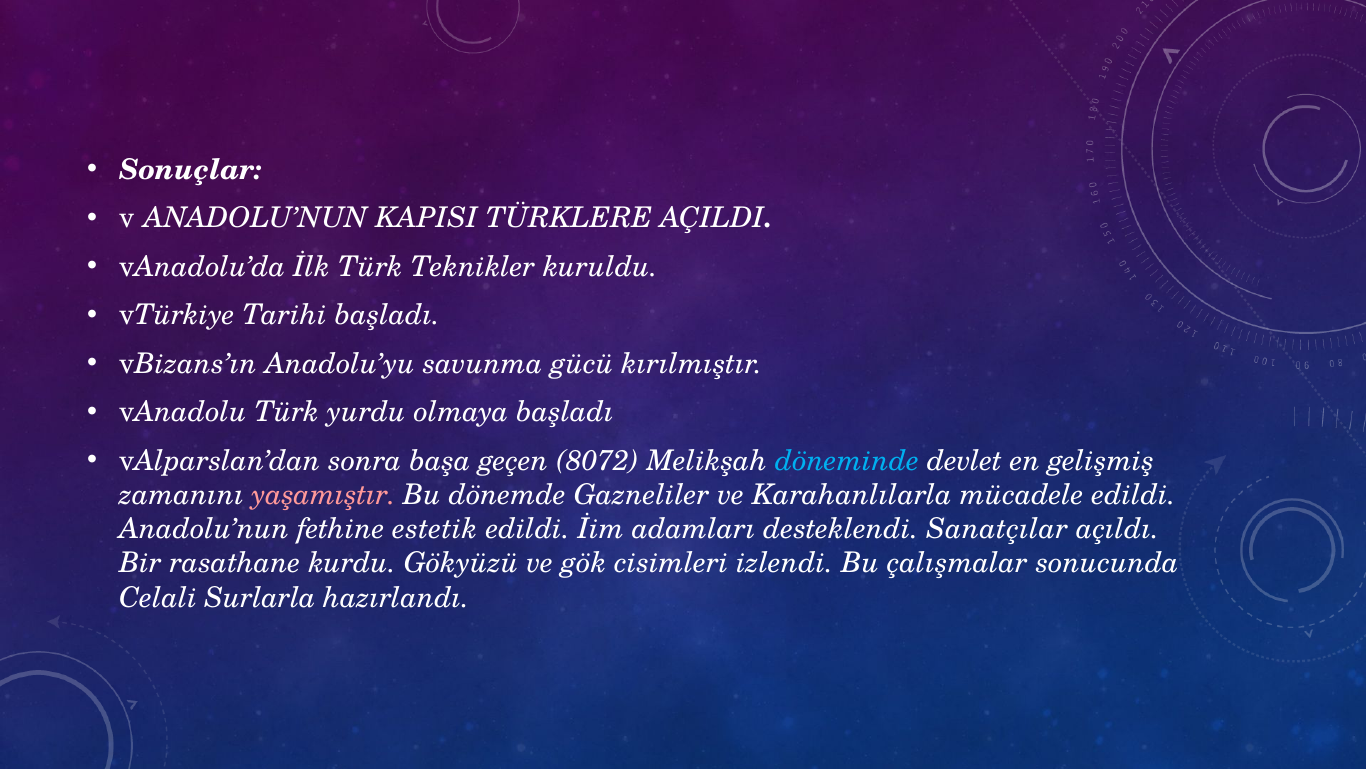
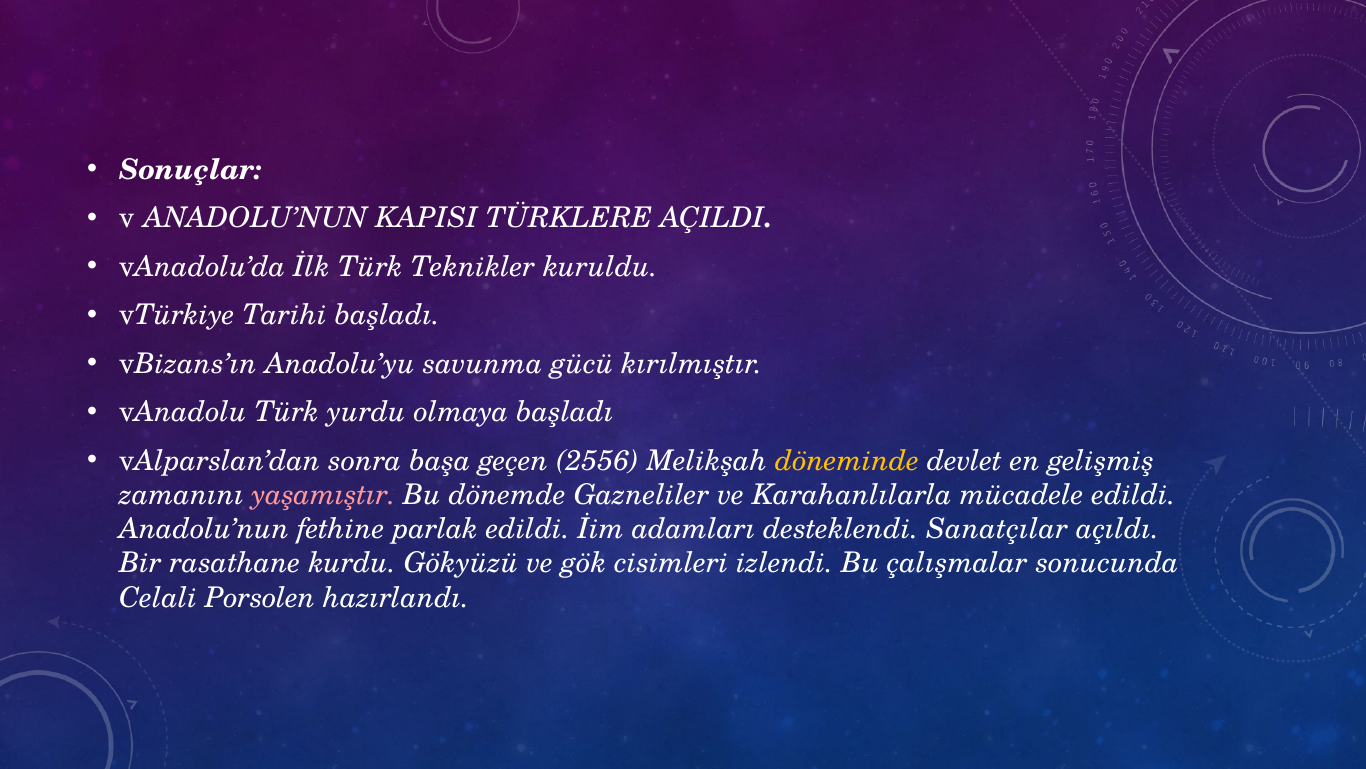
8072: 8072 -> 2556
döneminde colour: light blue -> yellow
estetik: estetik -> parlak
Surlarla: Surlarla -> Porsolen
